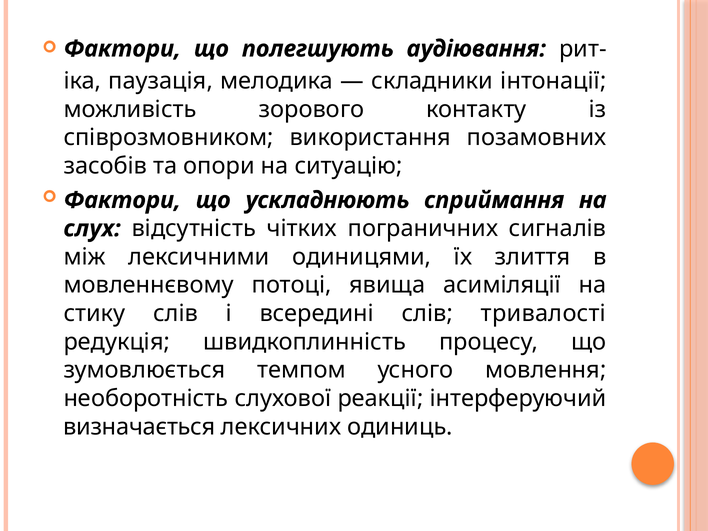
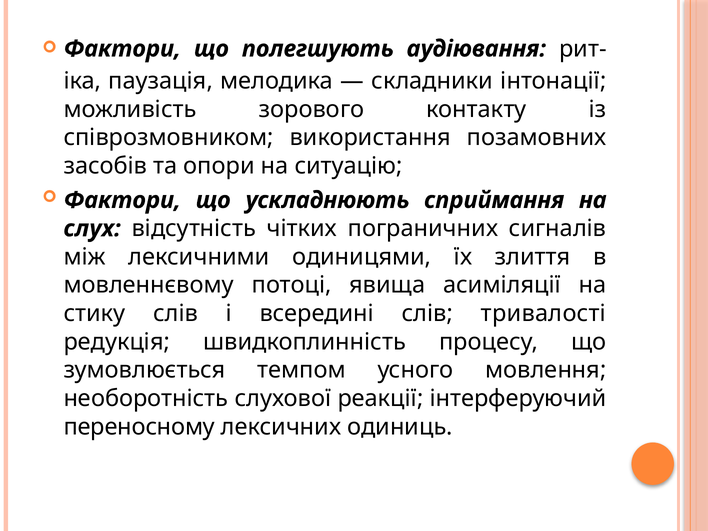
визначається: визначається -> переносному
